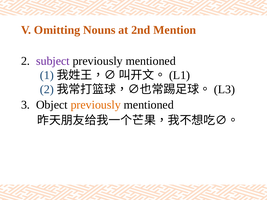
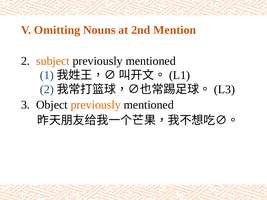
subject colour: purple -> orange
